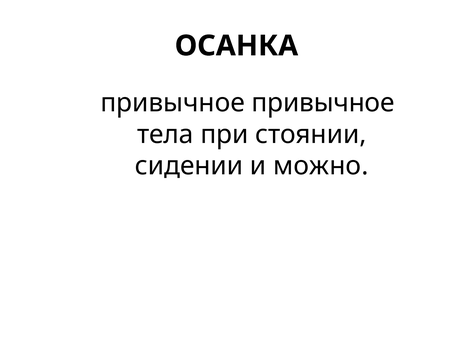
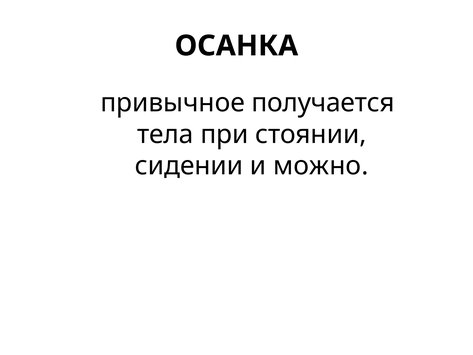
привычное привычное: привычное -> получается
